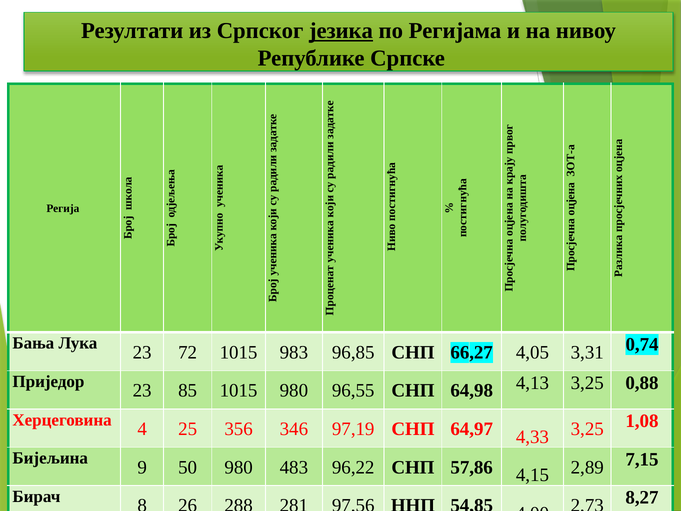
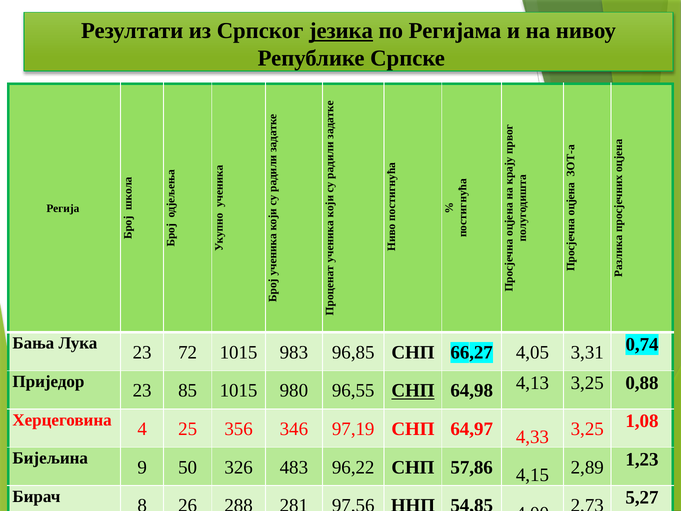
СНП at (413, 391) underline: none -> present
50 980: 980 -> 326
7,15: 7,15 -> 1,23
8,27: 8,27 -> 5,27
